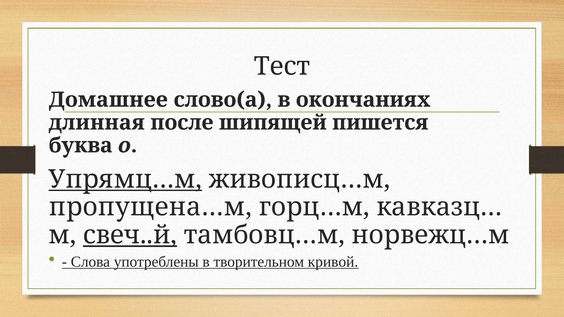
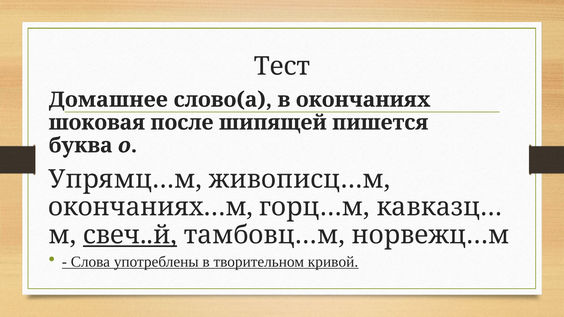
длинная: длинная -> шоковая
Упрямц…м underline: present -> none
пропущена…м: пропущена…м -> окончаниях…м
